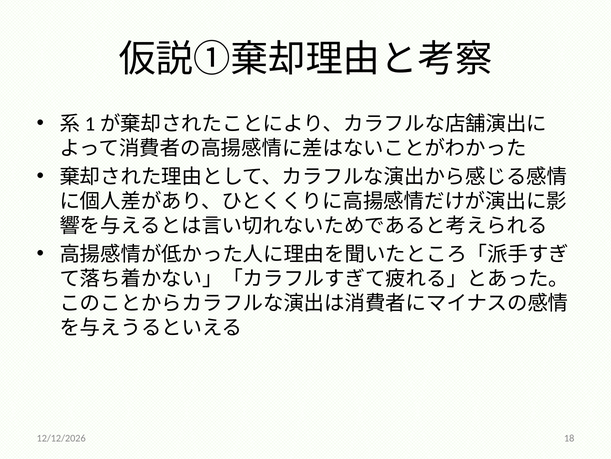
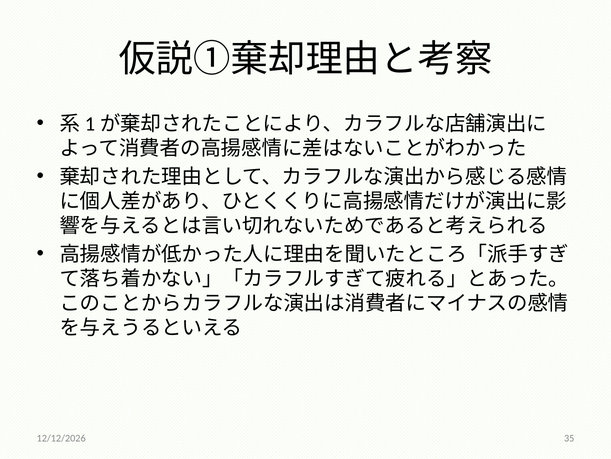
18: 18 -> 35
